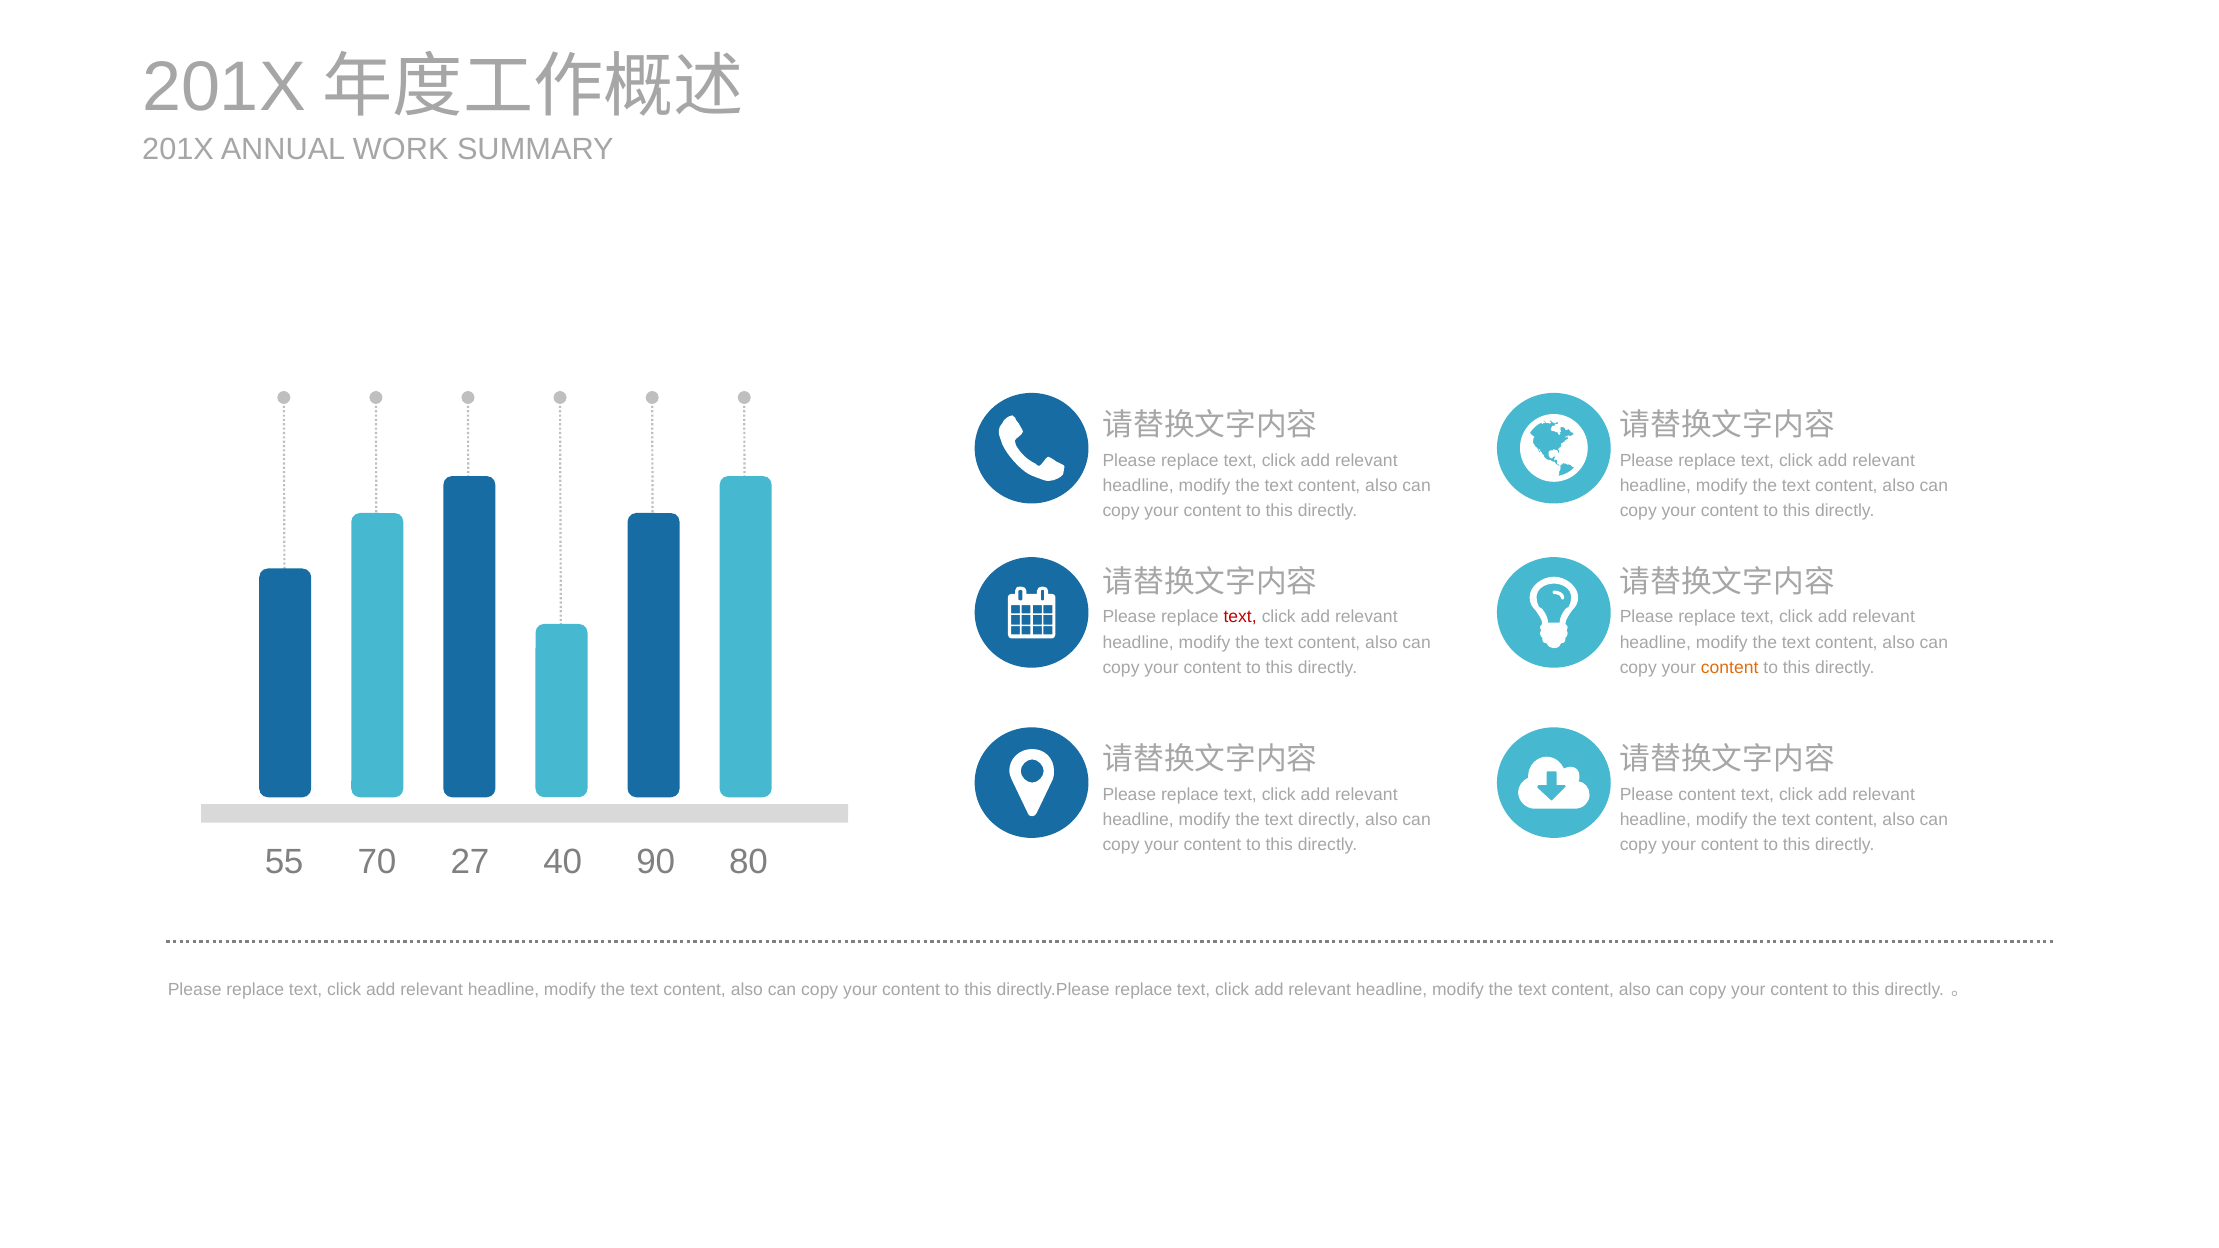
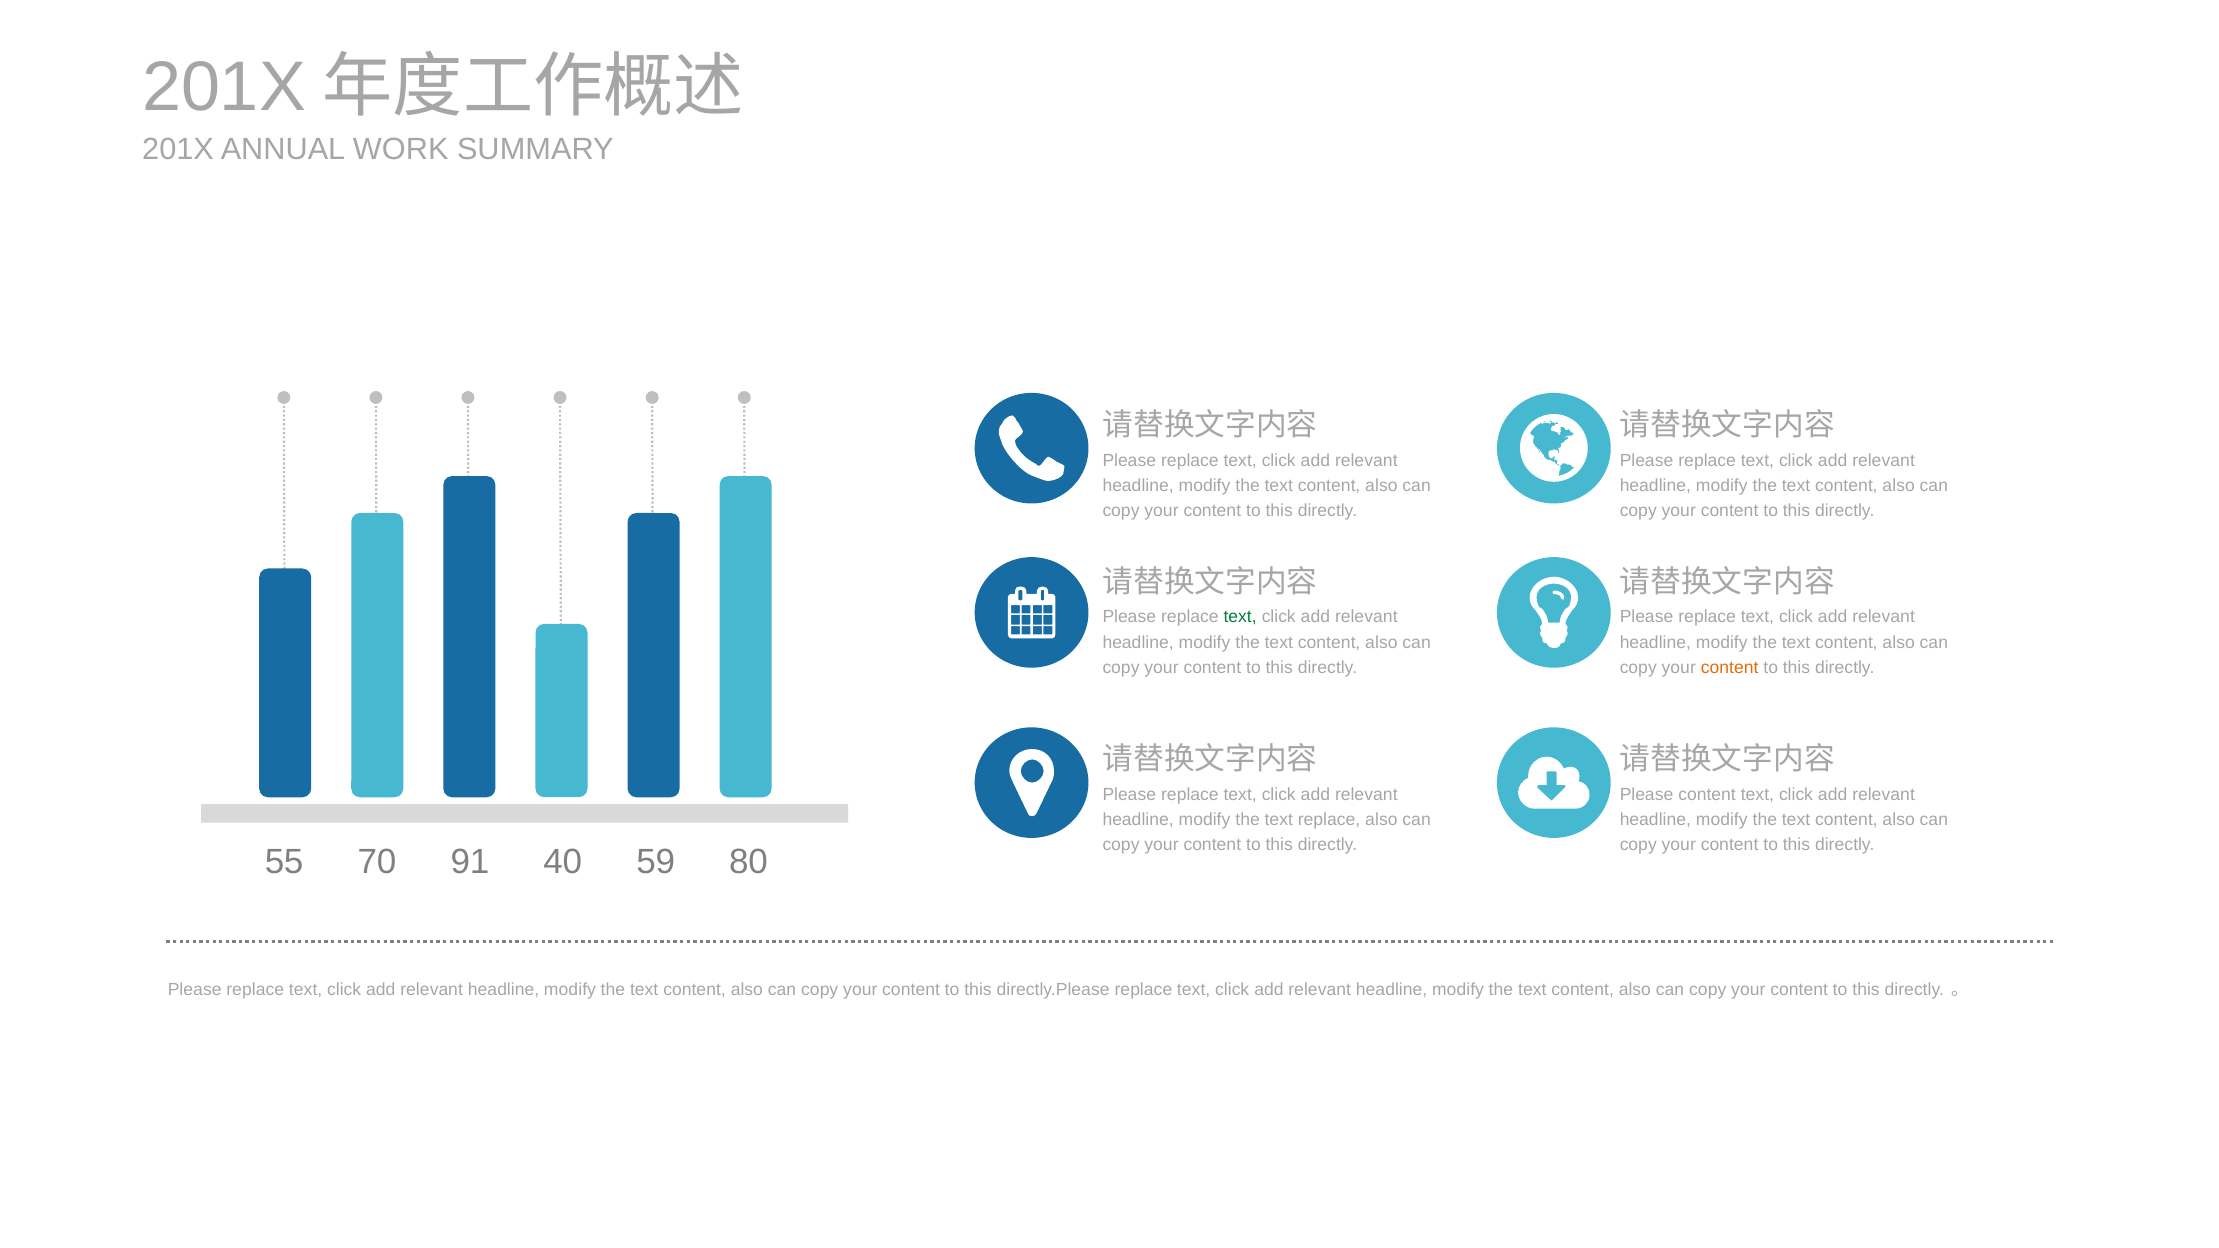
text at (1240, 617) colour: red -> green
text directly: directly -> replace
27: 27 -> 91
90: 90 -> 59
